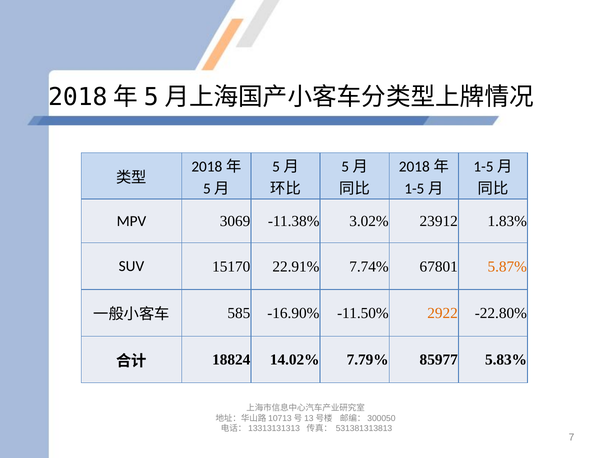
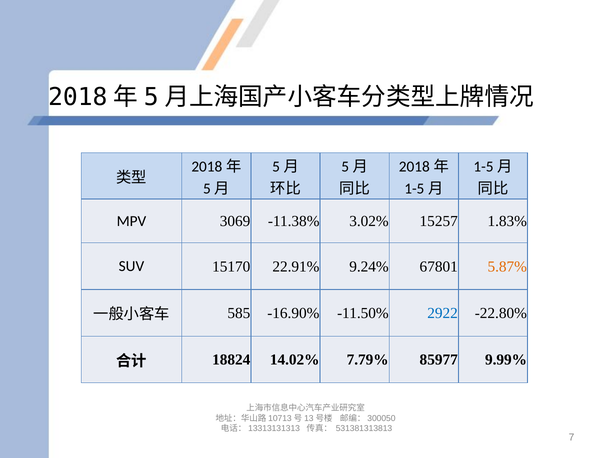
23912: 23912 -> 15257
7.74%: 7.74% -> 9.24%
2922 colour: orange -> blue
5.83%: 5.83% -> 9.99%
